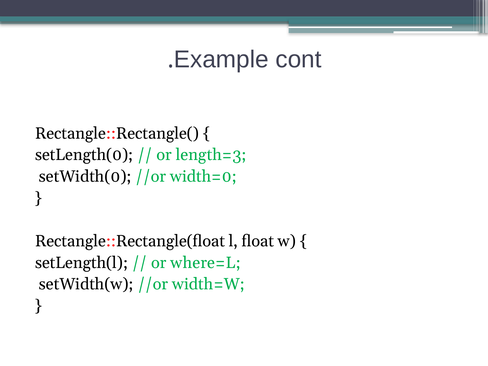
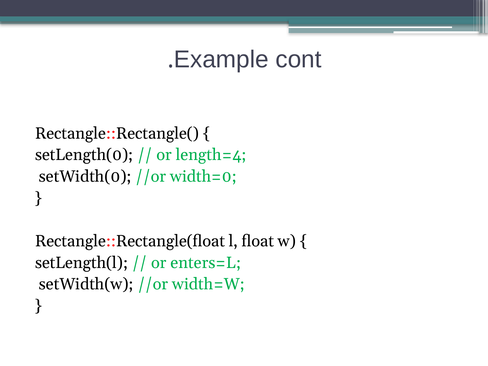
length=3: length=3 -> length=4
where=L: where=L -> enters=L
